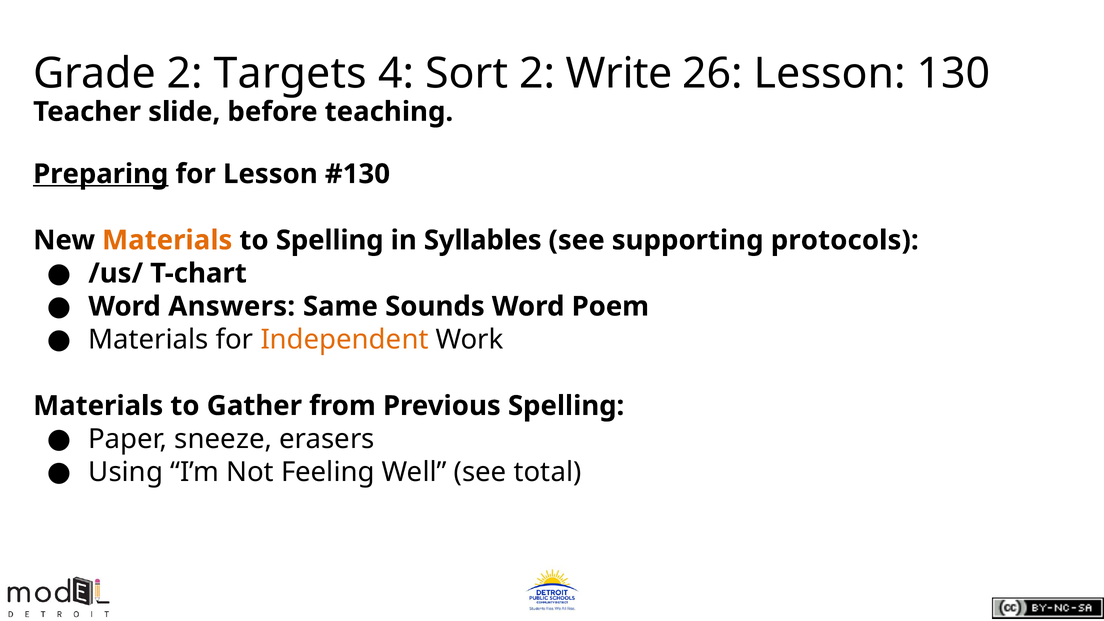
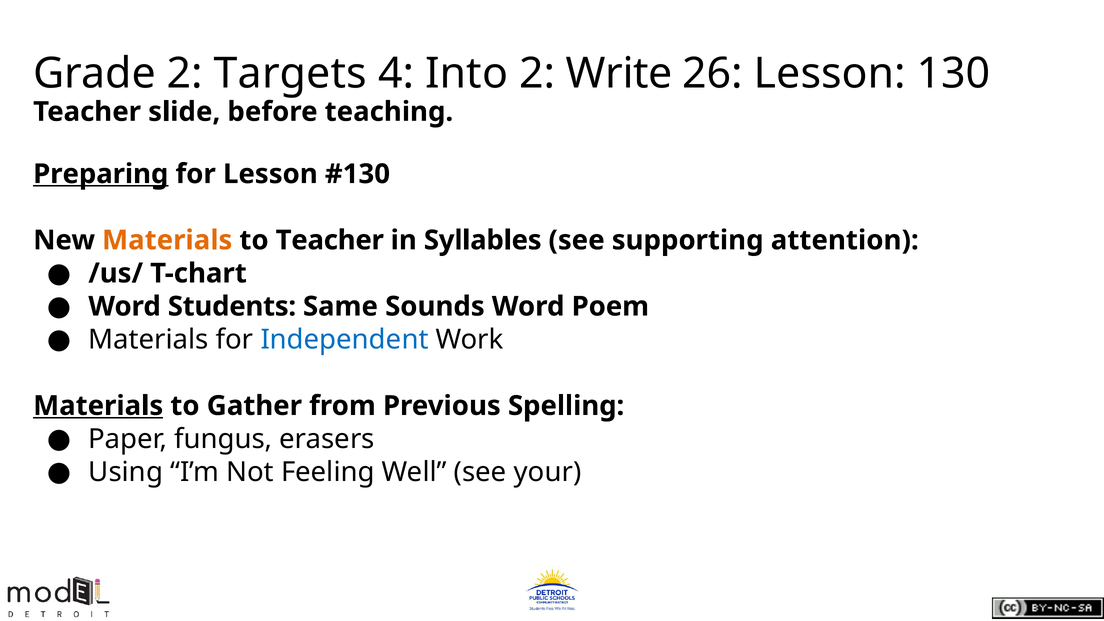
Sort: Sort -> Into
to Spelling: Spelling -> Teacher
protocols: protocols -> attention
Answers: Answers -> Students
Independent colour: orange -> blue
Materials at (98, 406) underline: none -> present
sneeze: sneeze -> fungus
total: total -> your
